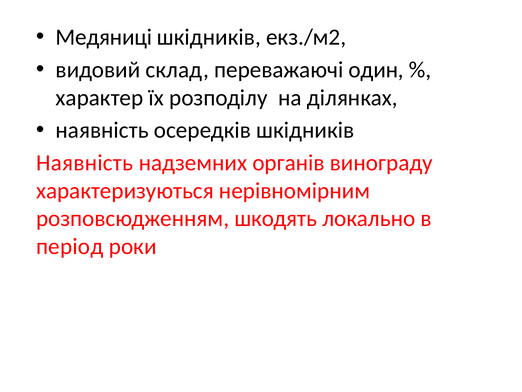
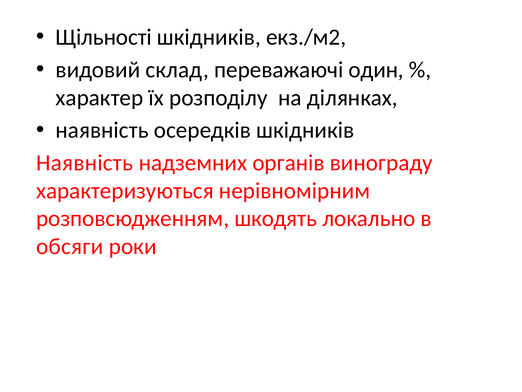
Медяниці: Медяниці -> Щільності
період: період -> обсяги
